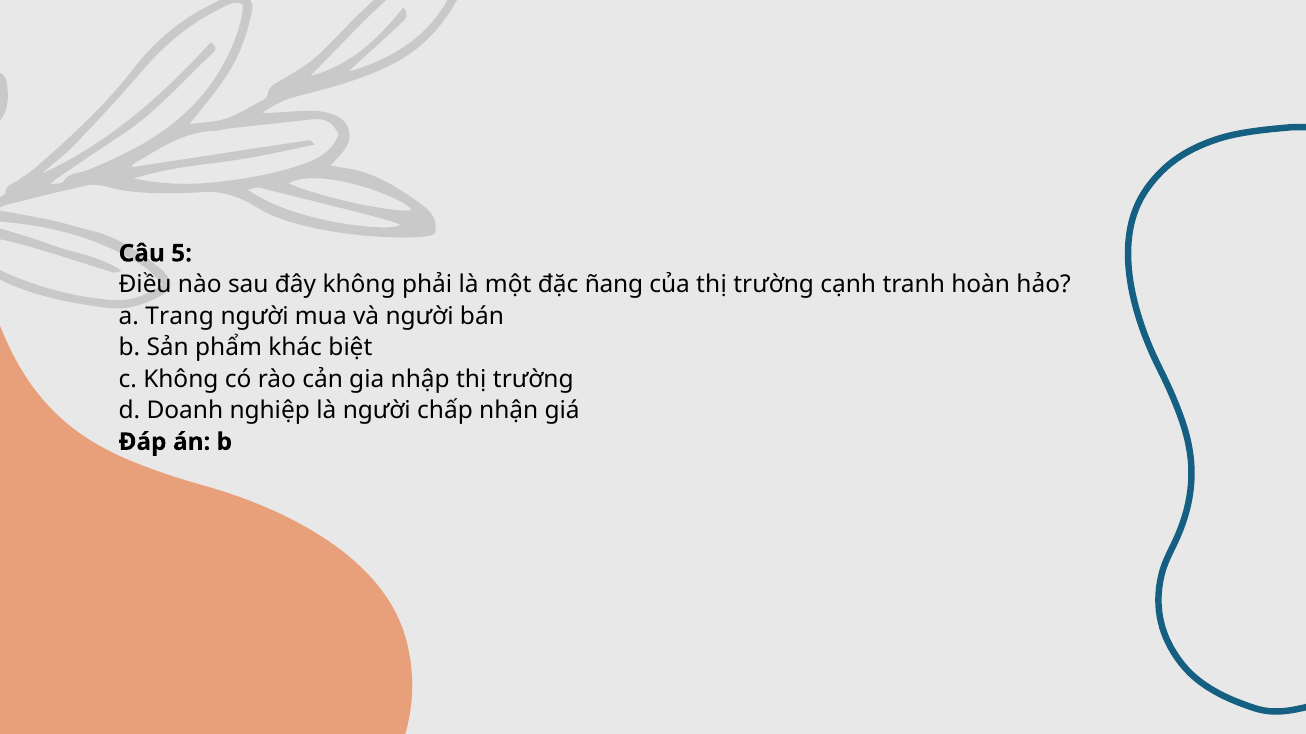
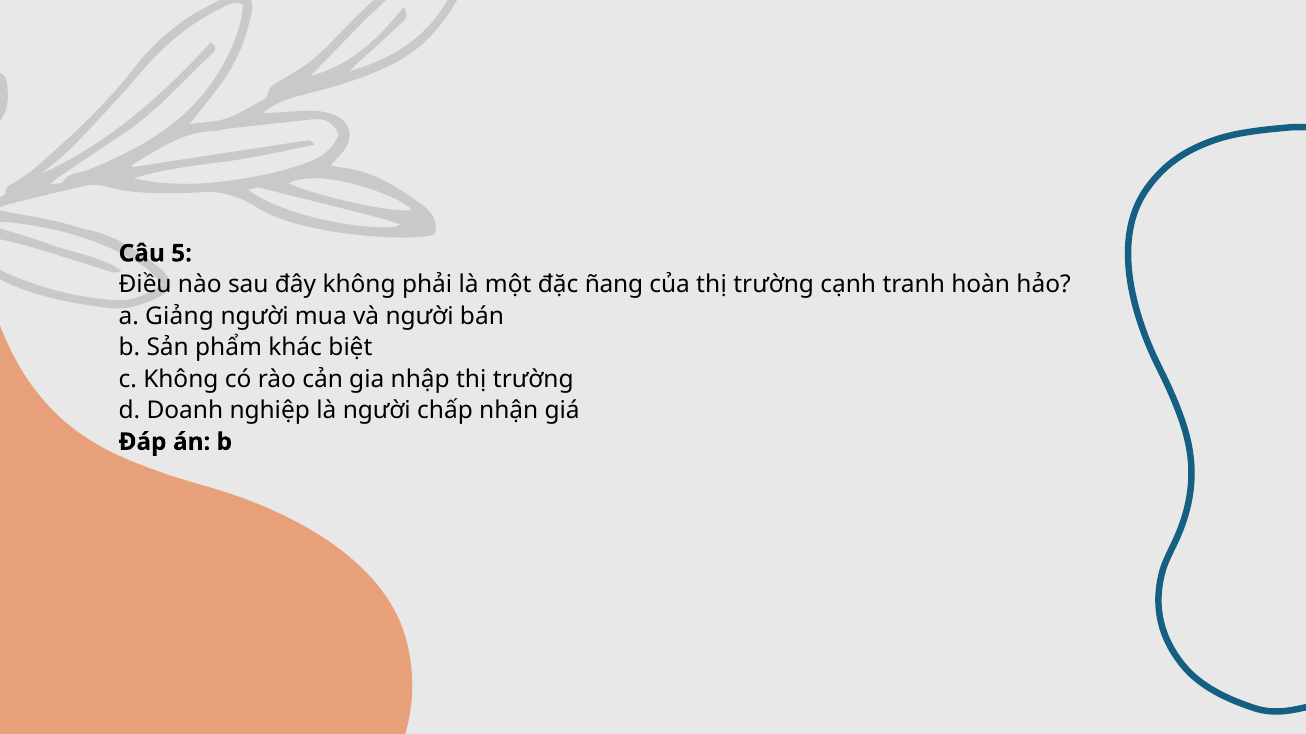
Trang: Trang -> Giảng
